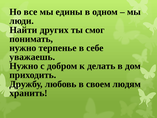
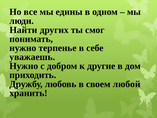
делать: делать -> другие
людям: людям -> любой
